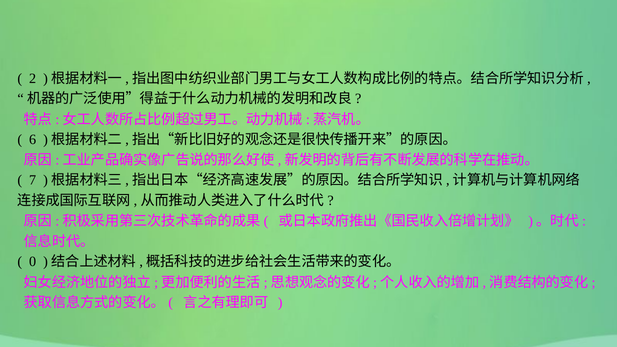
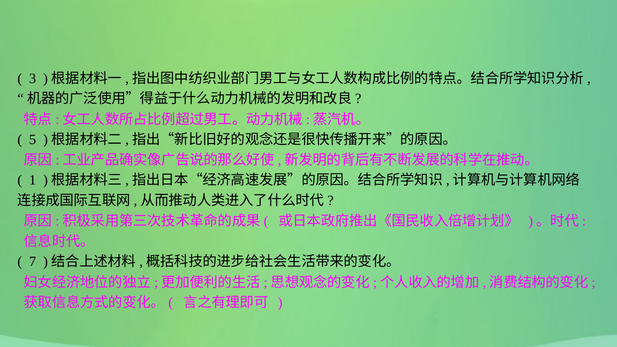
2: 2 -> 3
6: 6 -> 5
7: 7 -> 1
0: 0 -> 7
